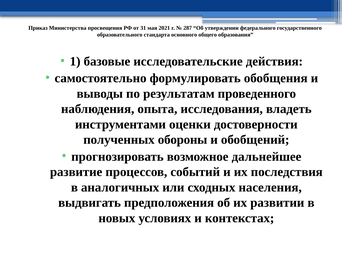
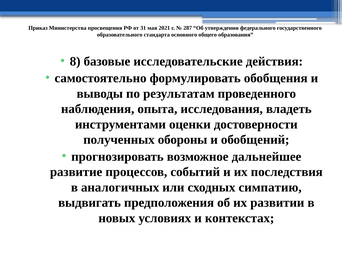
1: 1 -> 8
населения: населения -> симпатию
